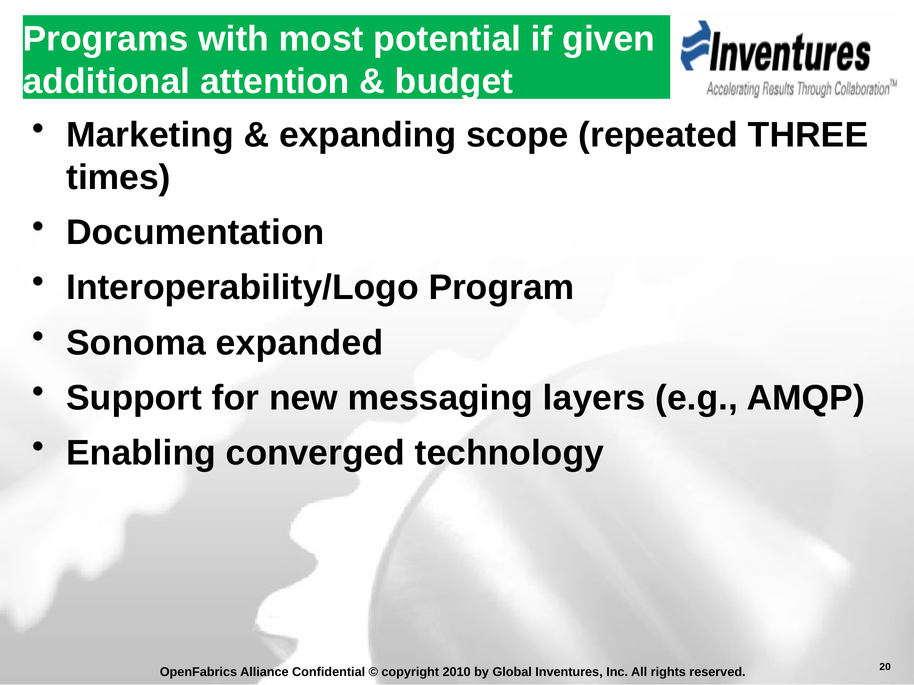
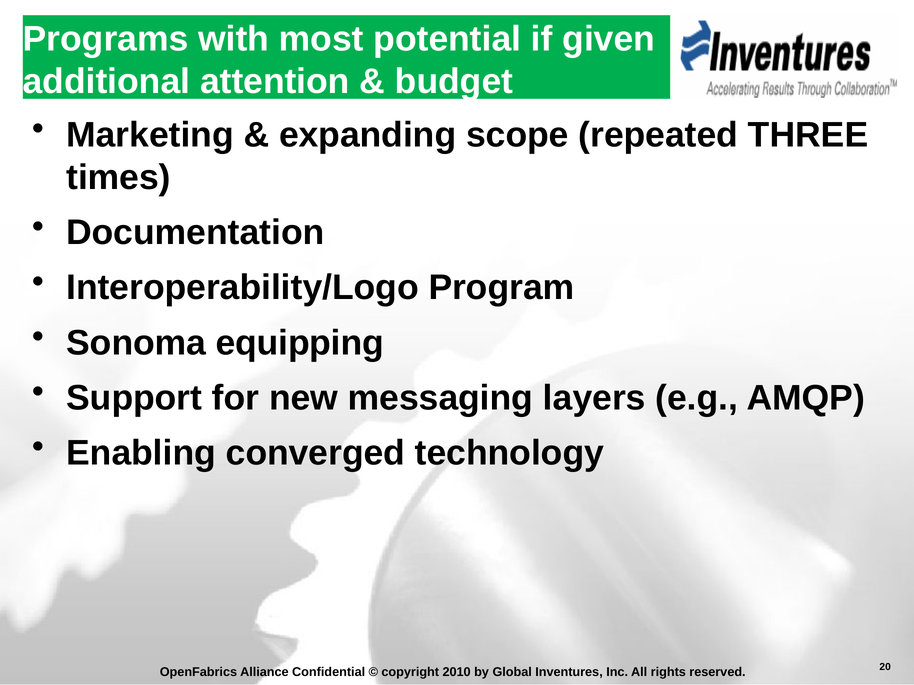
expanded: expanded -> equipping
